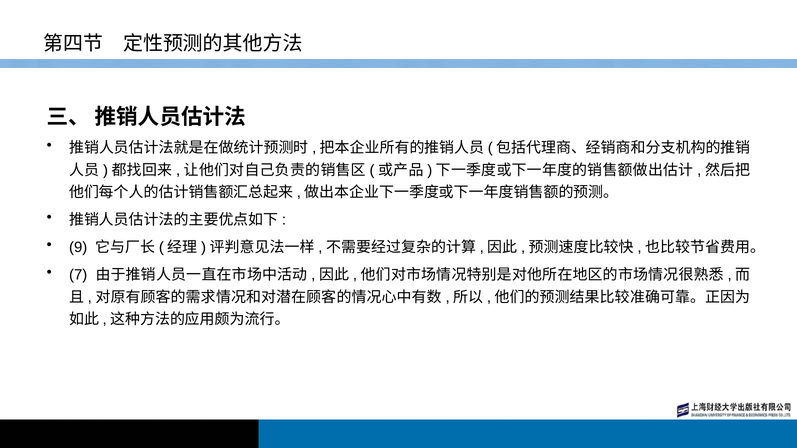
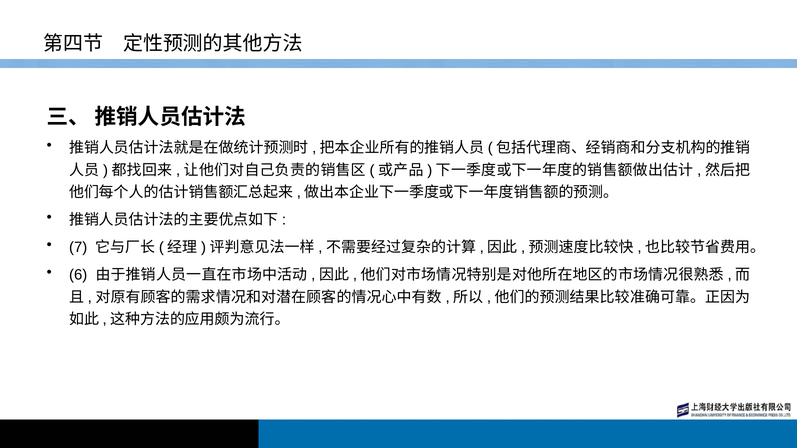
9: 9 -> 7
7: 7 -> 6
